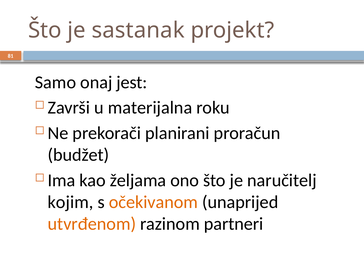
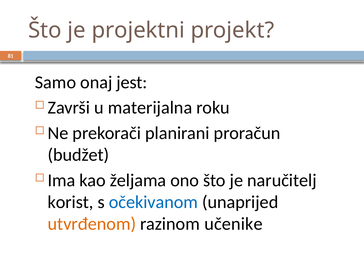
sastanak: sastanak -> projektni
kojim: kojim -> korist
očekivanom colour: orange -> blue
partneri: partneri -> učenike
